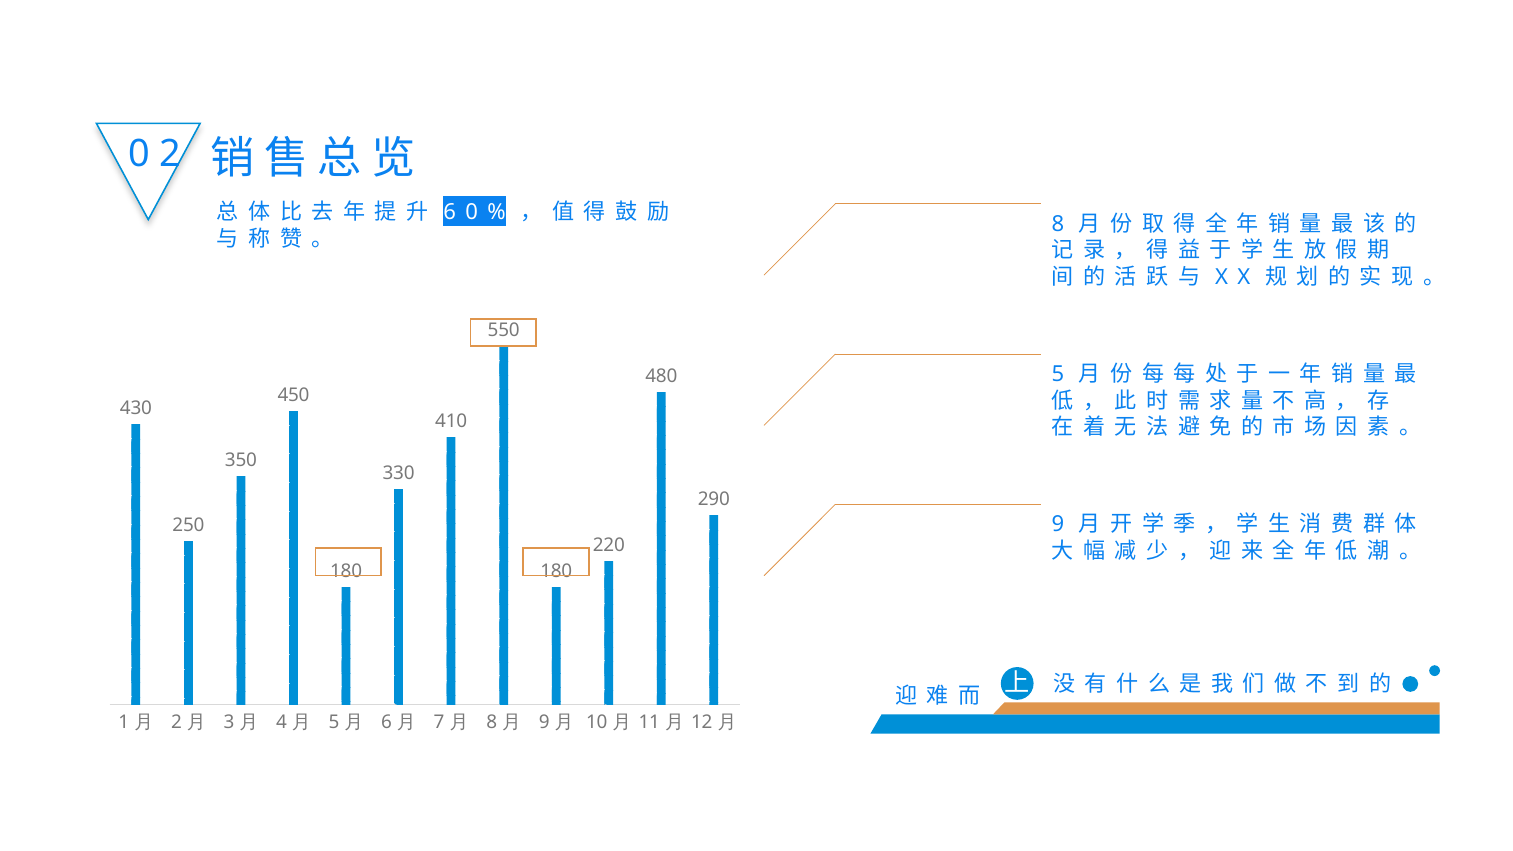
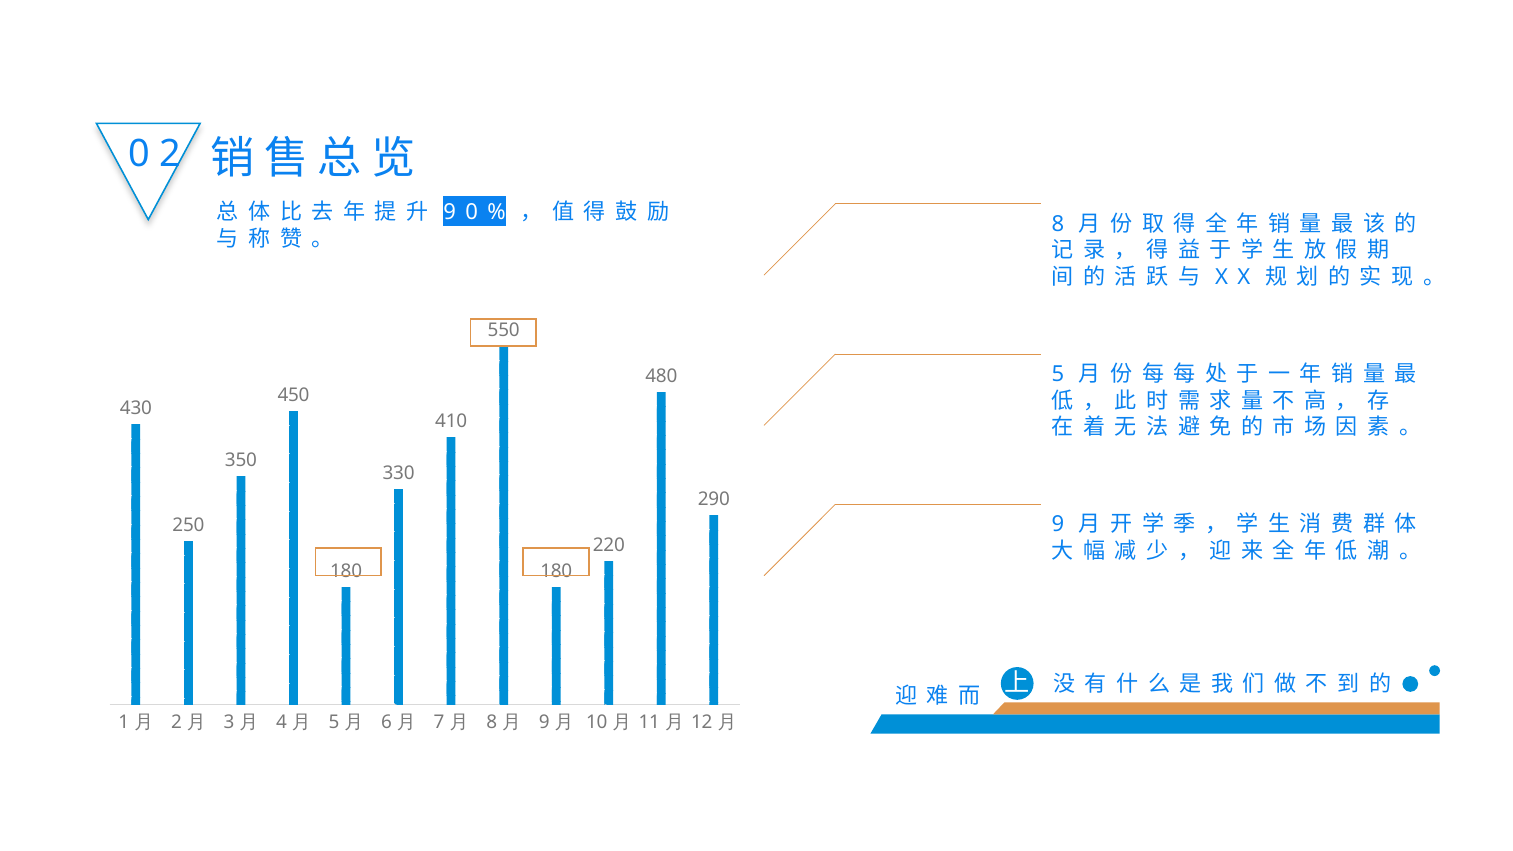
6 at (450, 212): 6 -> 9
